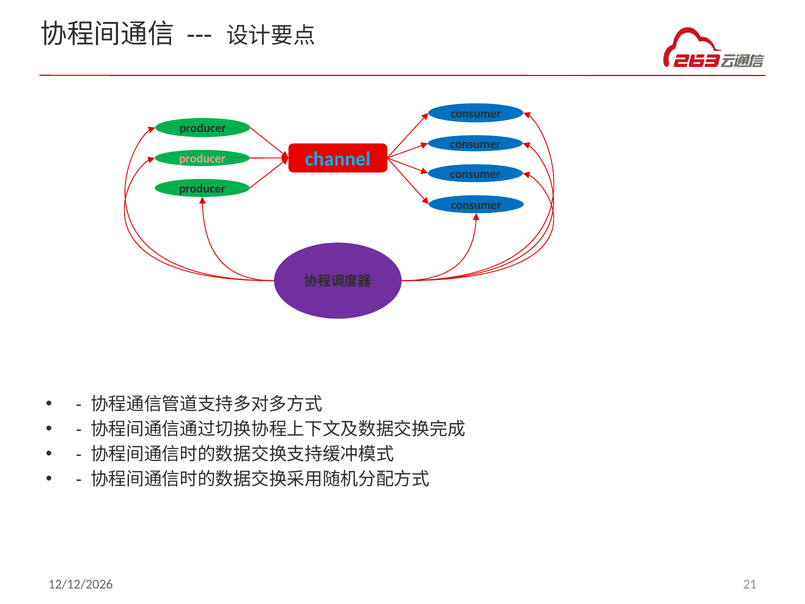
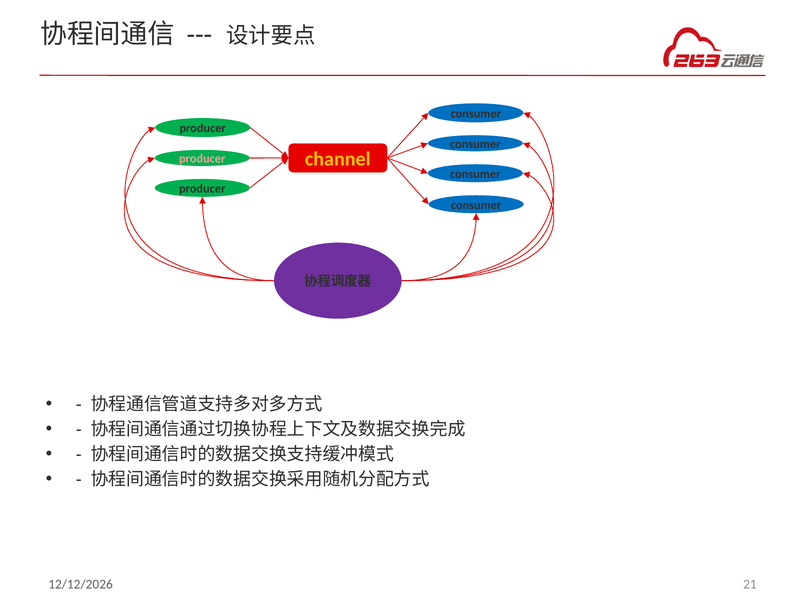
channel colour: light blue -> yellow
